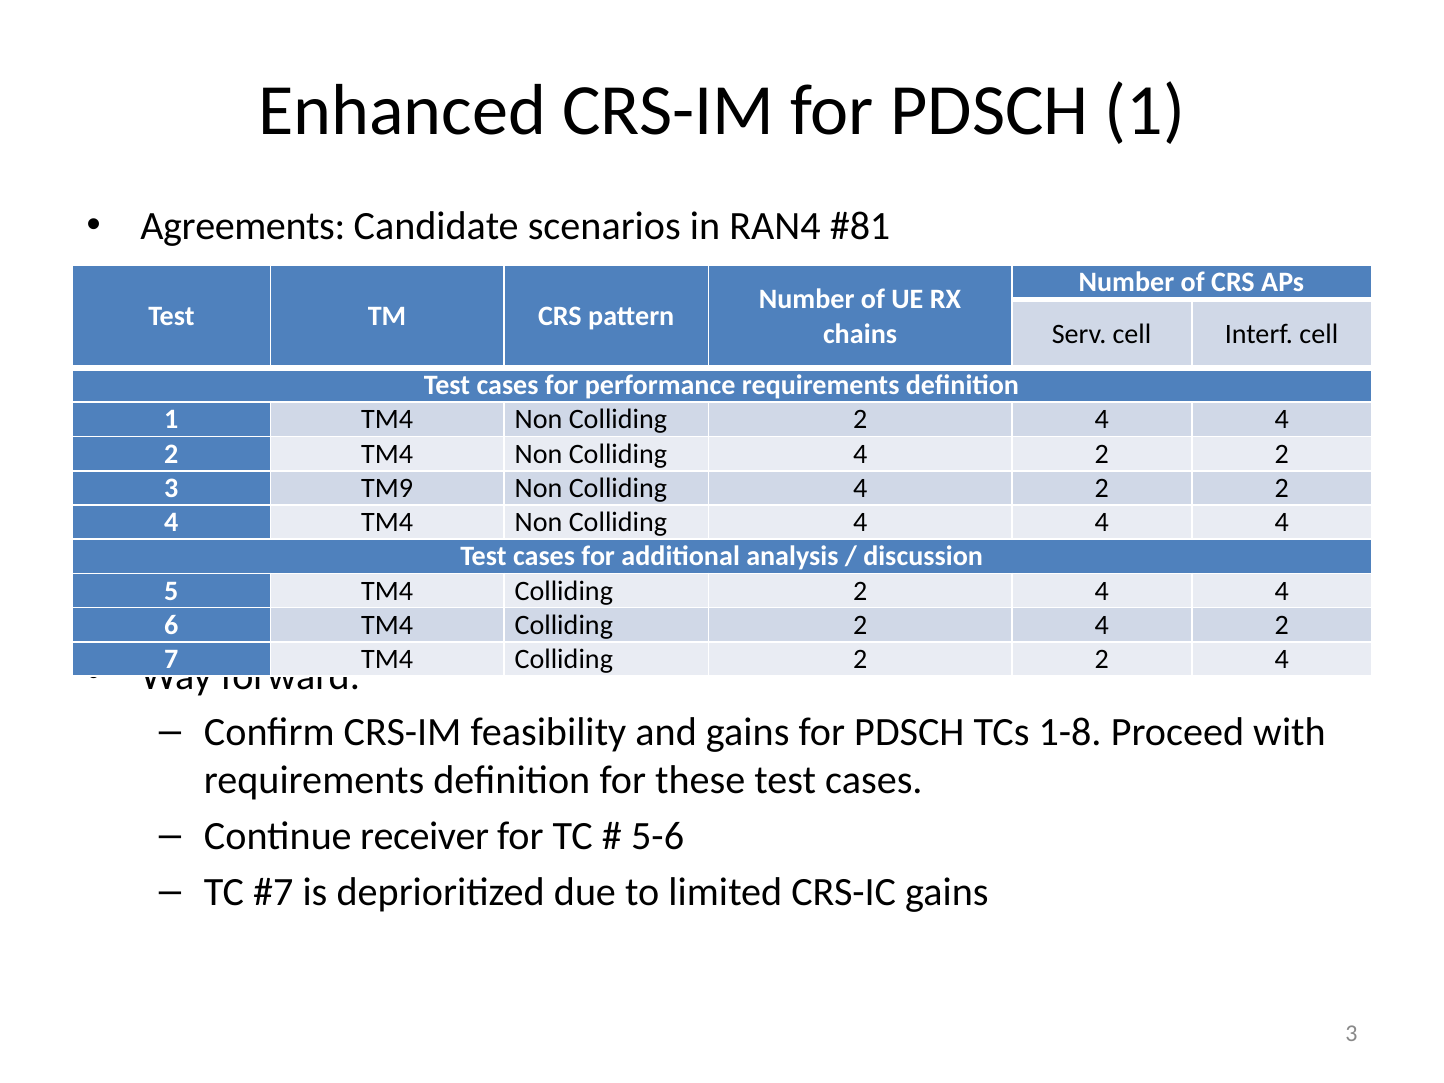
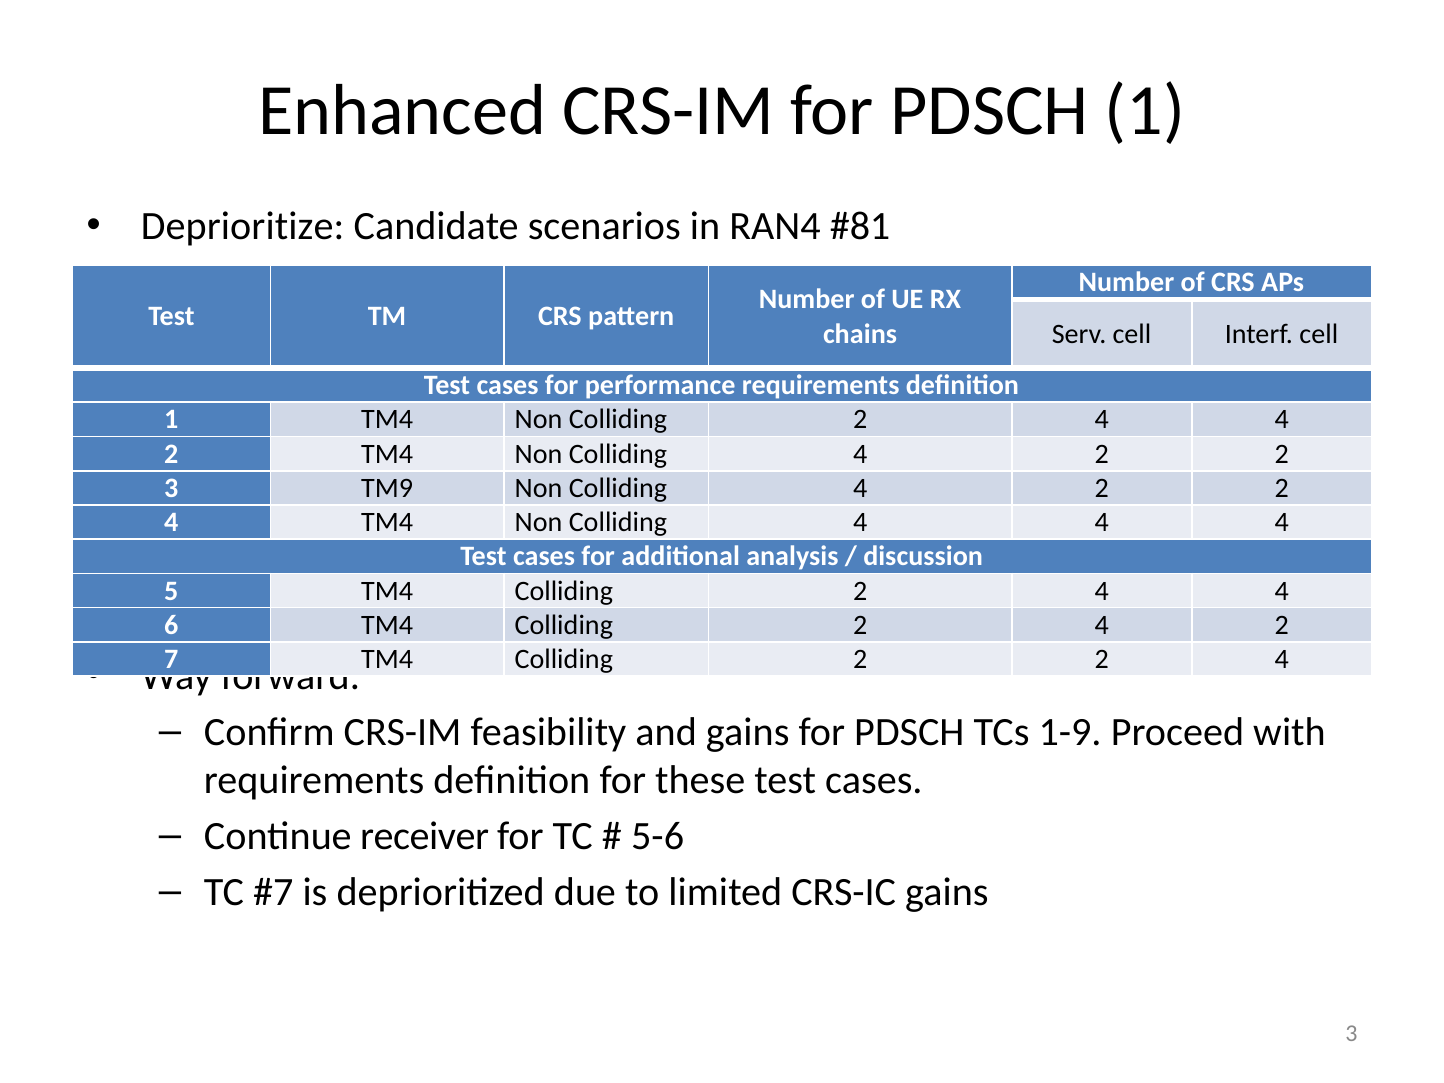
Agreements: Agreements -> Deprioritize
1-8: 1-8 -> 1-9
